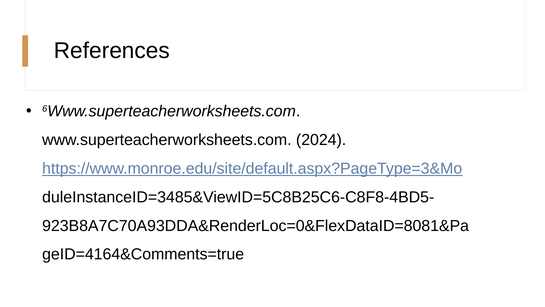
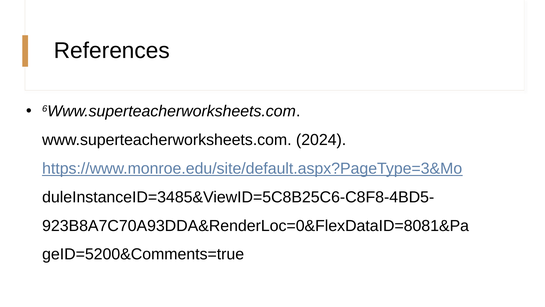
geID=4164&Comments=true: geID=4164&Comments=true -> geID=5200&Comments=true
